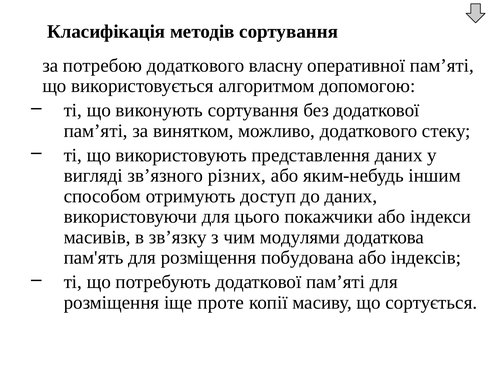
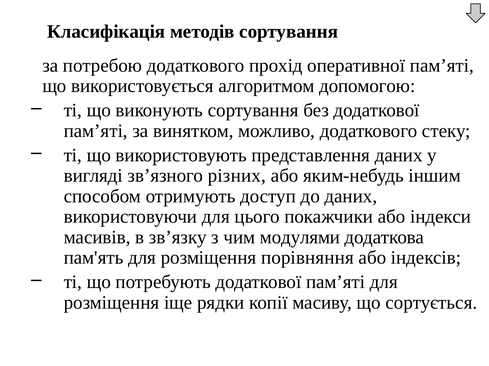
власну: власну -> прохід
побудована: побудована -> порівняння
проте: проте -> рядки
